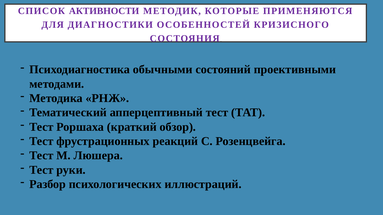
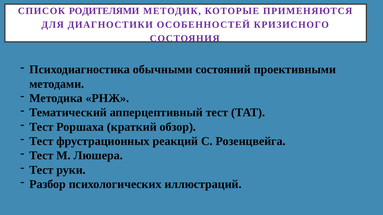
АКТИВНОСТИ: АКТИВНОСТИ -> РОДИТЕЛЯМИ
